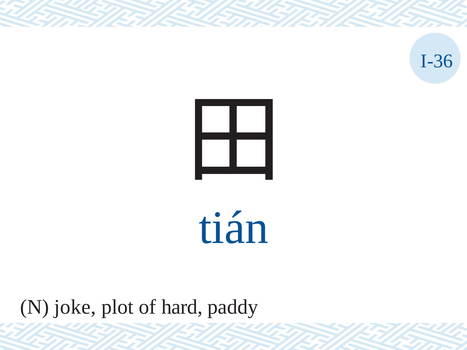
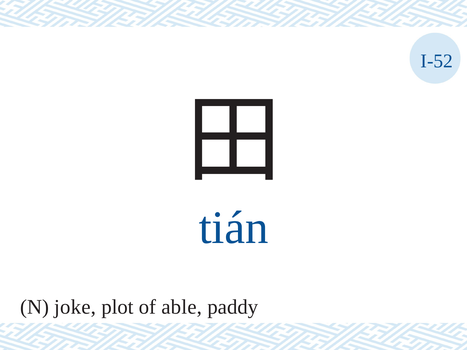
I-36: I-36 -> I-52
hard: hard -> able
